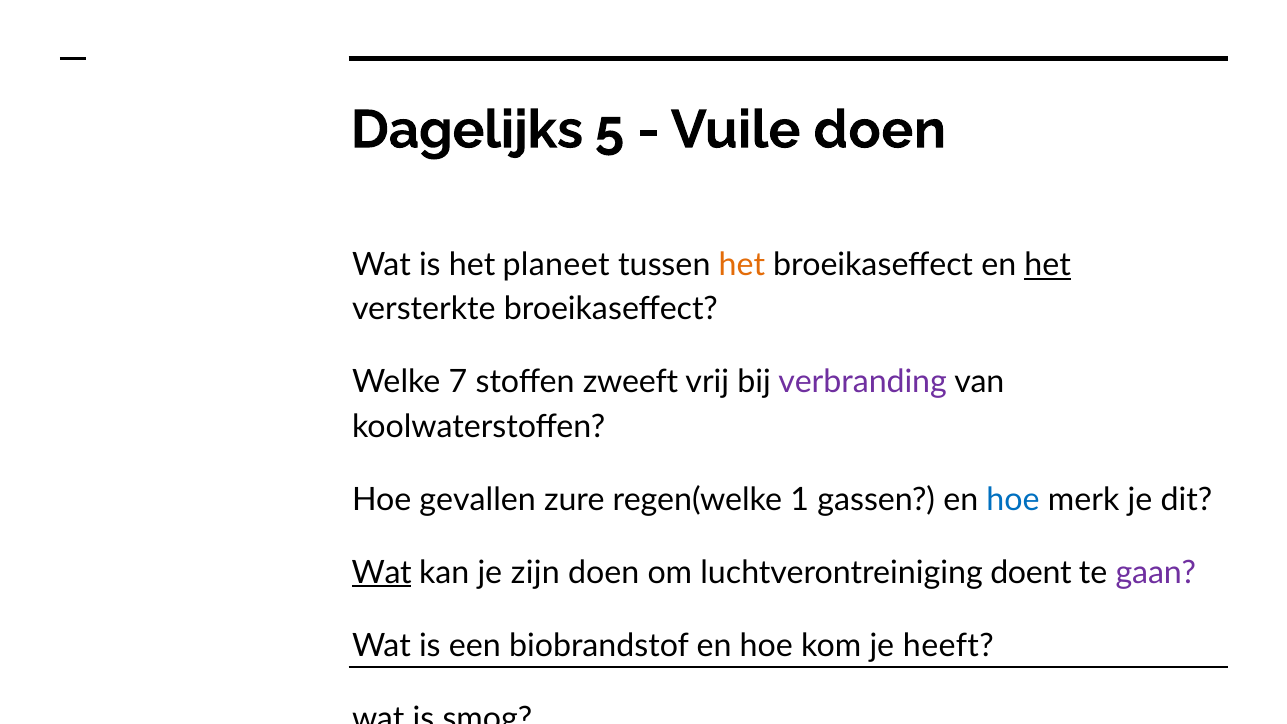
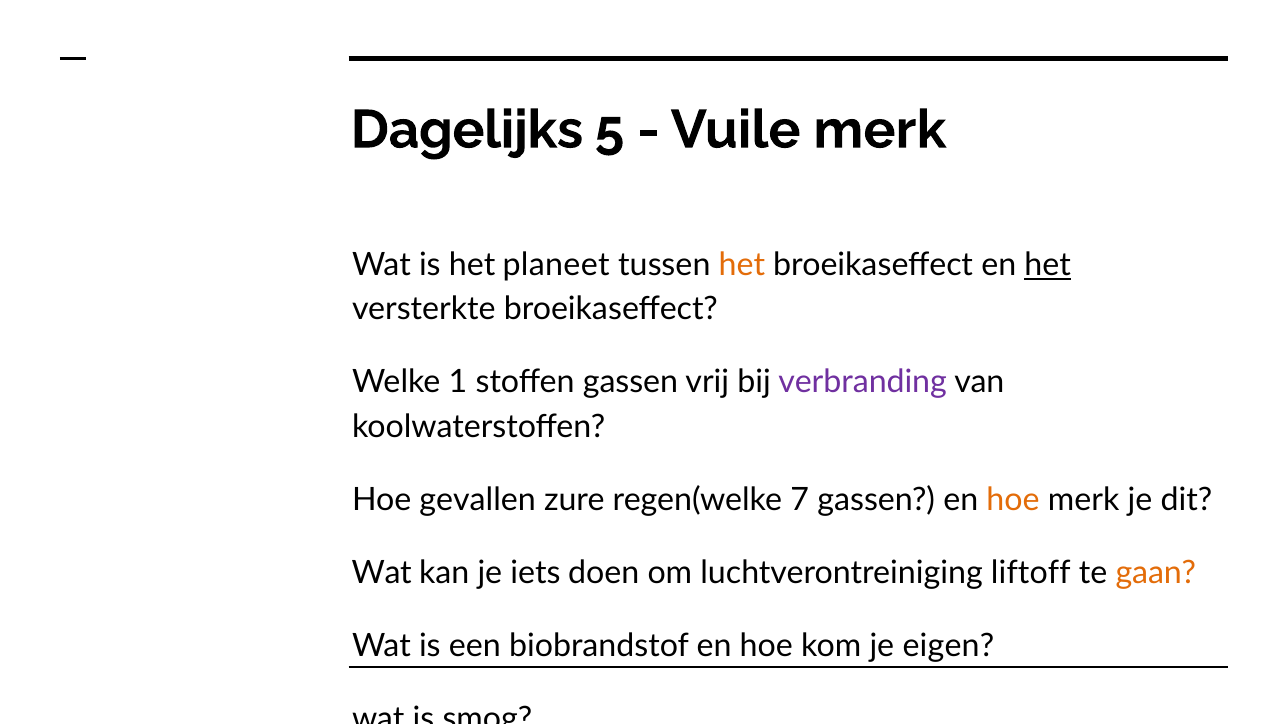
Vuile doen: doen -> merk
7: 7 -> 1
stoffen zweeft: zweeft -> gassen
1: 1 -> 7
hoe at (1013, 500) colour: blue -> orange
Wat at (382, 572) underline: present -> none
zijn: zijn -> iets
doent: doent -> liftoff
gaan colour: purple -> orange
heeft: heeft -> eigen
